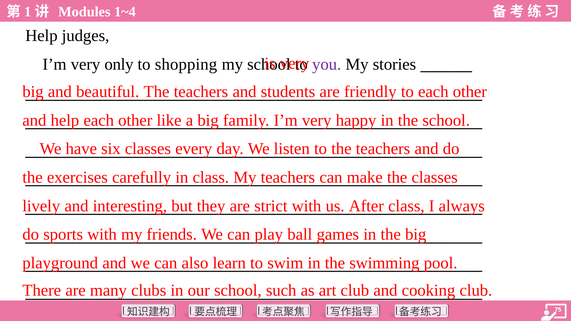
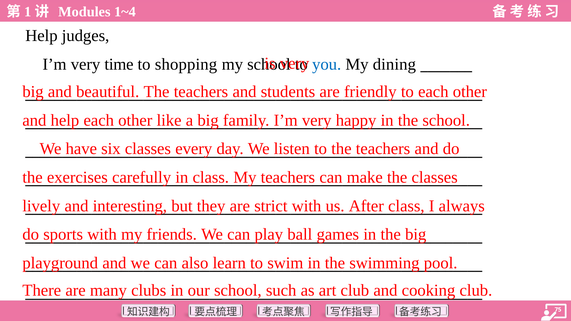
only: only -> time
you colour: purple -> blue
stories: stories -> dining
